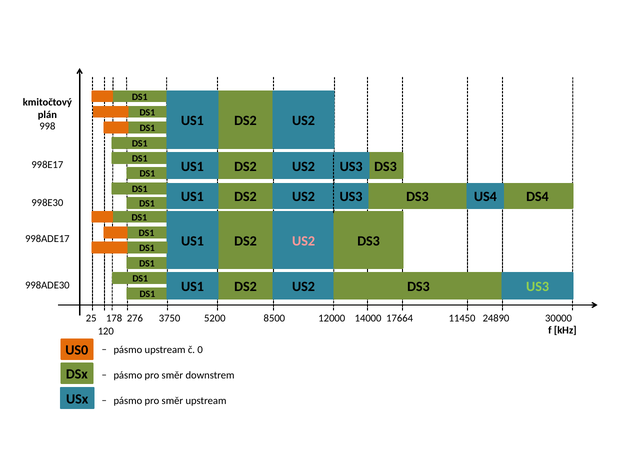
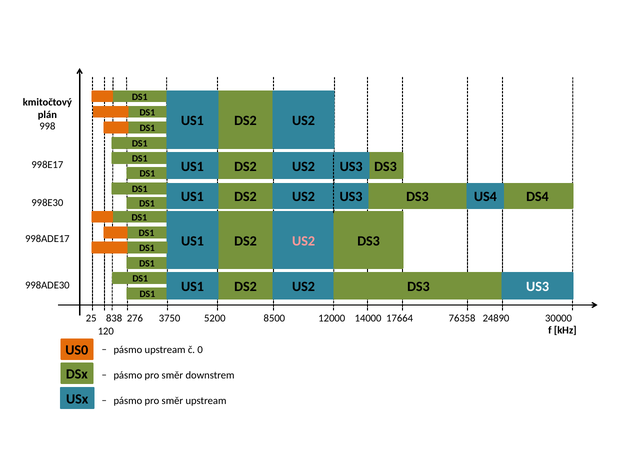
US3 at (538, 287) colour: light green -> white
178: 178 -> 838
11450: 11450 -> 76358
